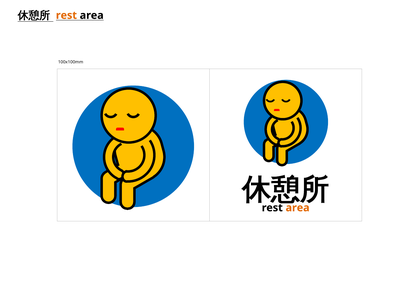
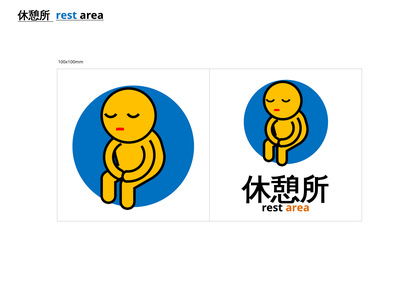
rest at (66, 15) colour: orange -> blue
